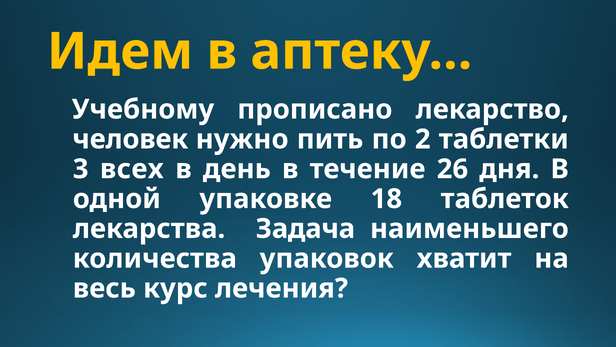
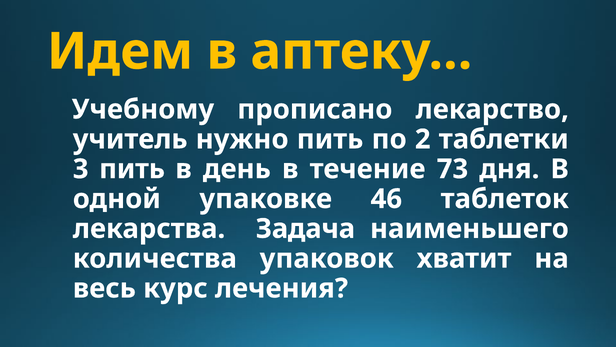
человек: человек -> учитель
3 всех: всех -> пить
26: 26 -> 73
18: 18 -> 46
